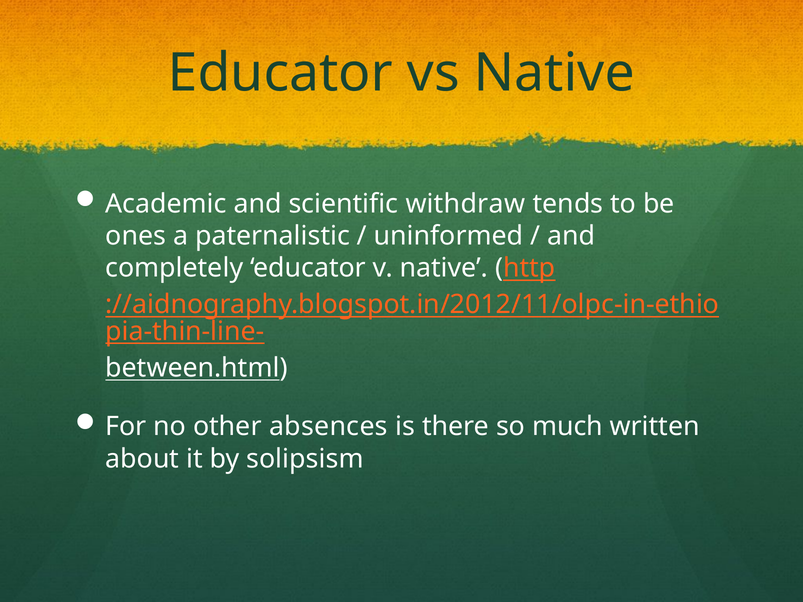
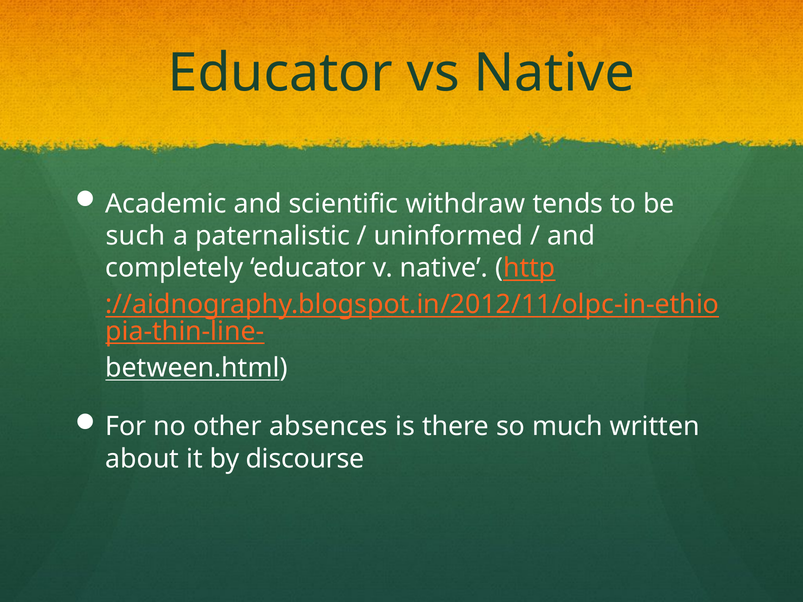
ones: ones -> such
solipsism: solipsism -> discourse
